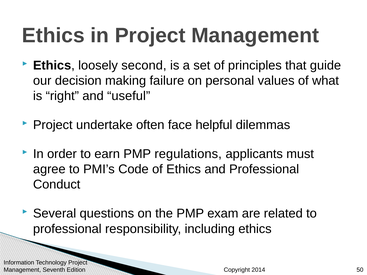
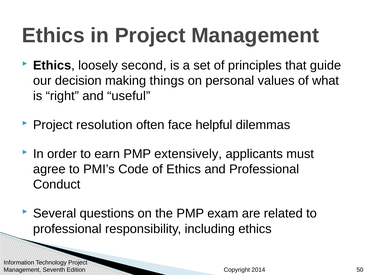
failure: failure -> things
undertake: undertake -> resolution
regulations: regulations -> extensively
